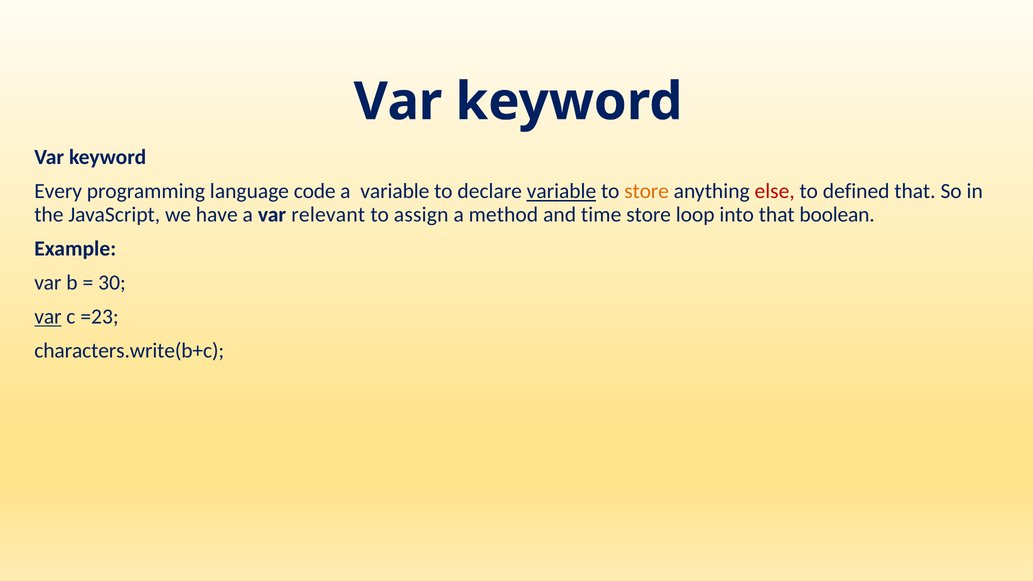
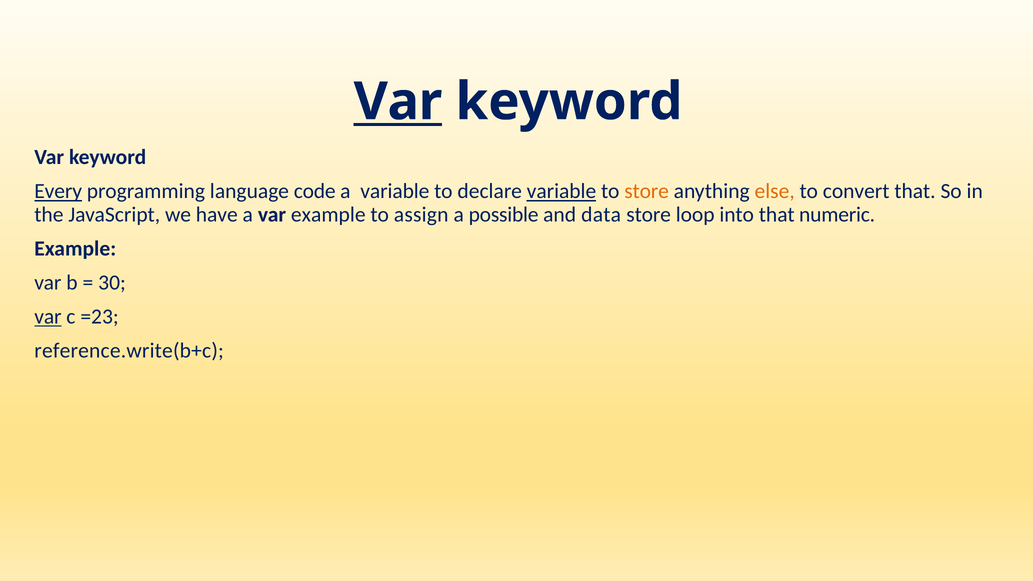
Var at (398, 102) underline: none -> present
Every underline: none -> present
else colour: red -> orange
defined: defined -> convert
var relevant: relevant -> example
method: method -> possible
time: time -> data
boolean: boolean -> numeric
characters.write(b+c: characters.write(b+c -> reference.write(b+c
